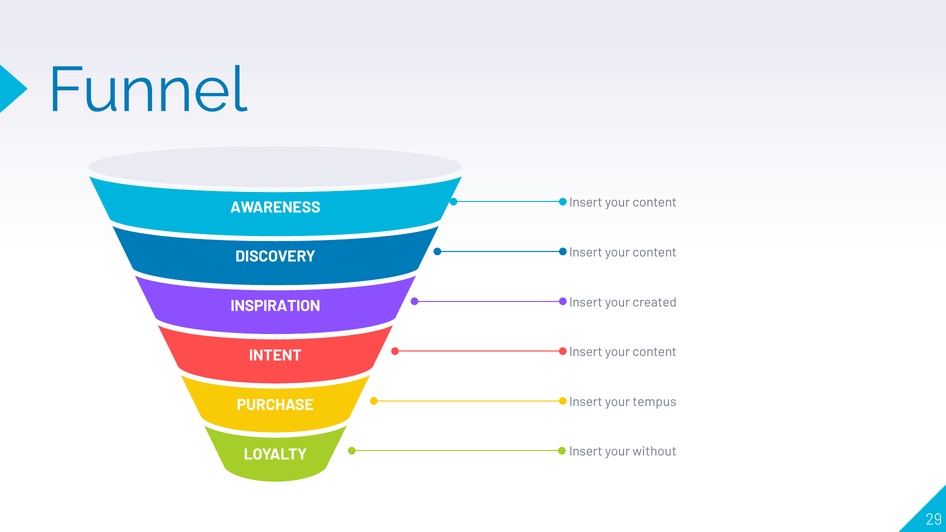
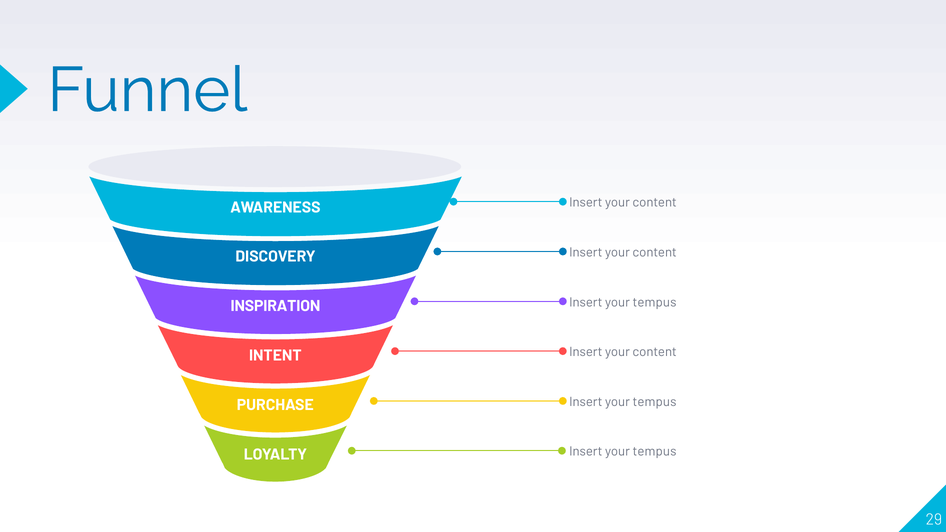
created at (655, 302): created -> tempus
without at (655, 452): without -> tempus
